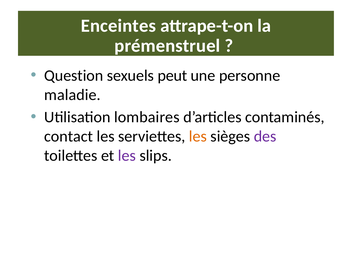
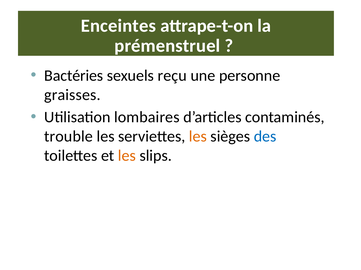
Question: Question -> Bactéries
peut: peut -> reçu
maladie: maladie -> graisses
contact: contact -> trouble
des colour: purple -> blue
les at (127, 156) colour: purple -> orange
